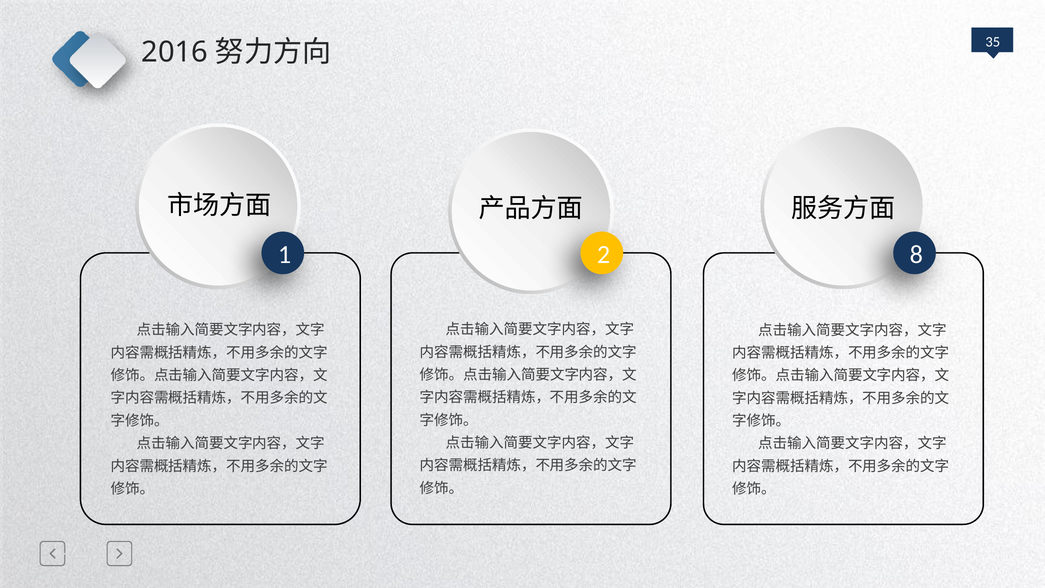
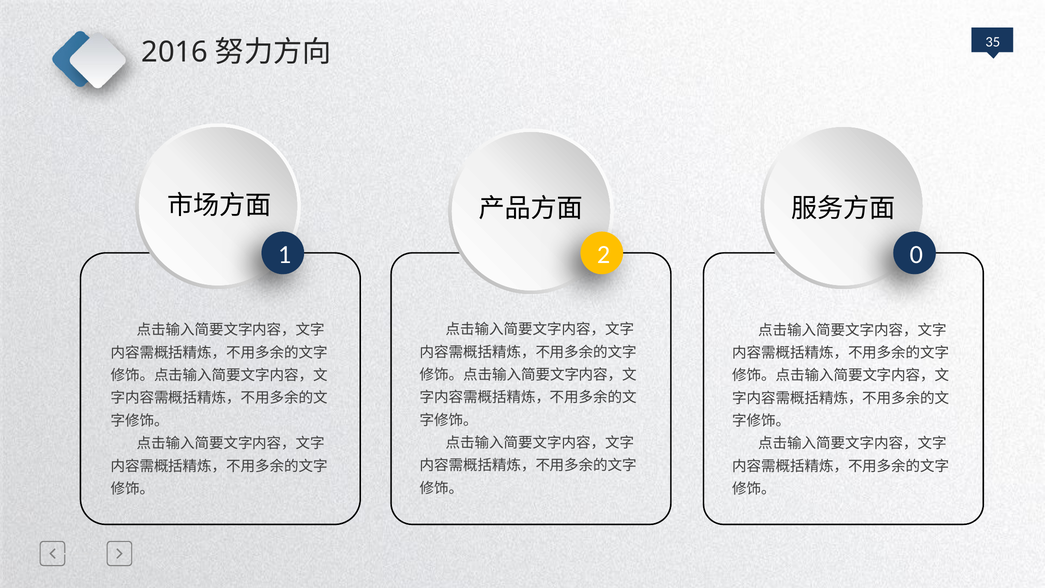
8: 8 -> 0
